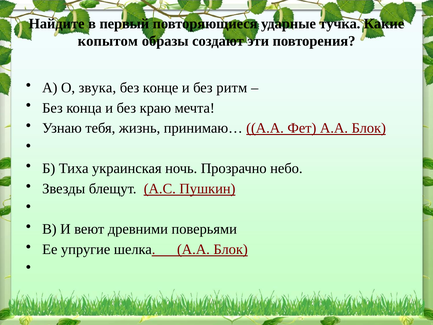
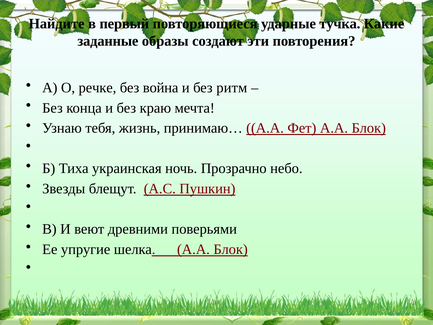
копытом: копытом -> заданные
звука: звука -> речке
конце: конце -> война
